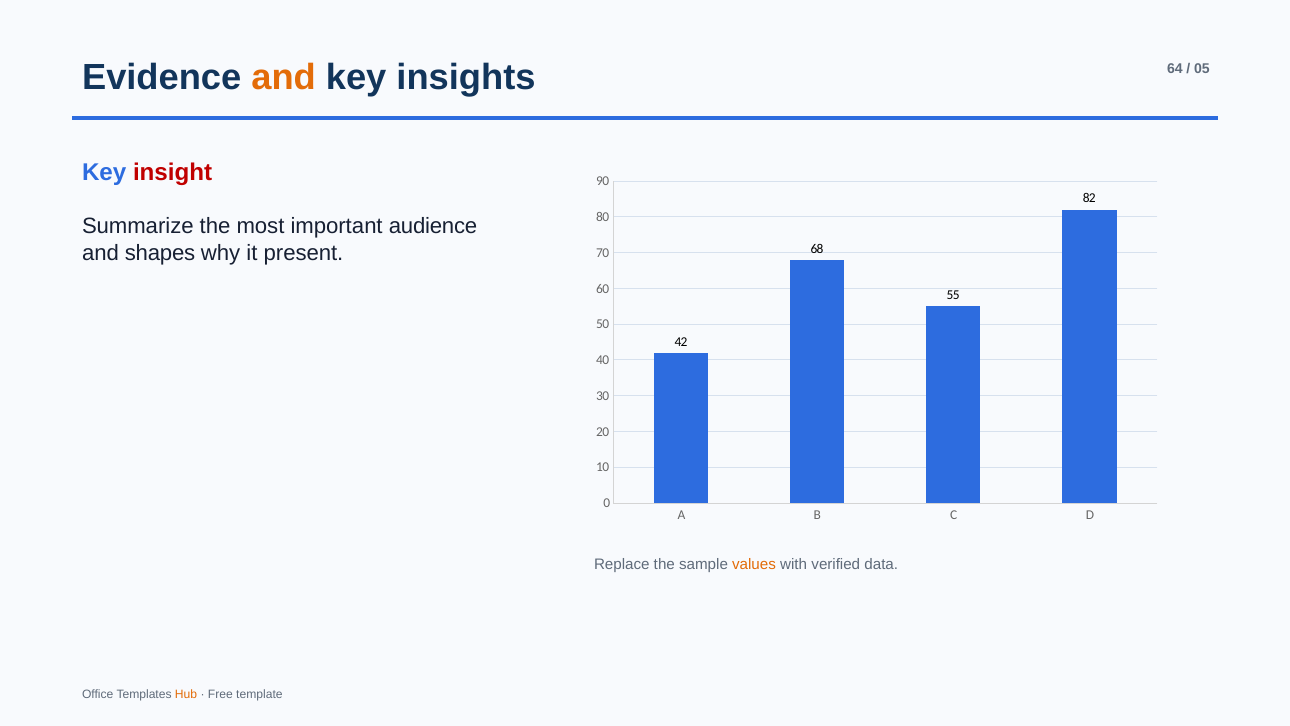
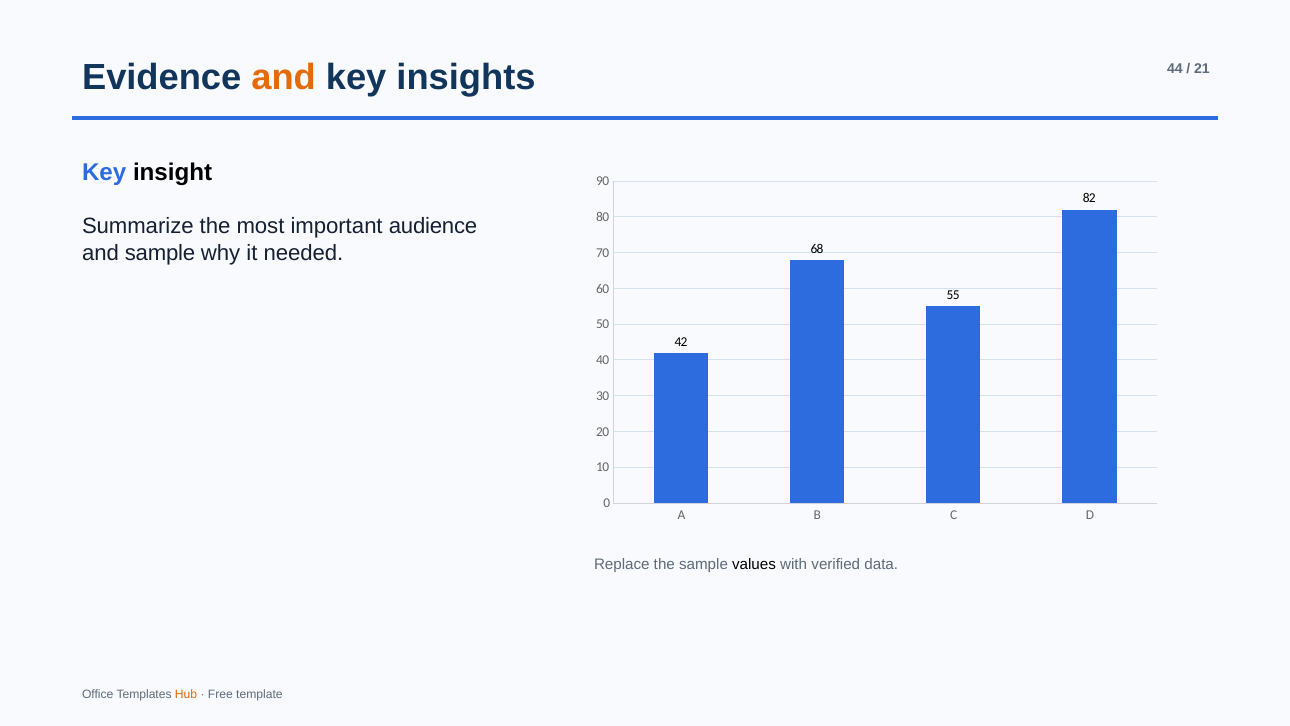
64: 64 -> 44
05: 05 -> 21
insight colour: red -> black
and shapes: shapes -> sample
present: present -> needed
values colour: orange -> black
